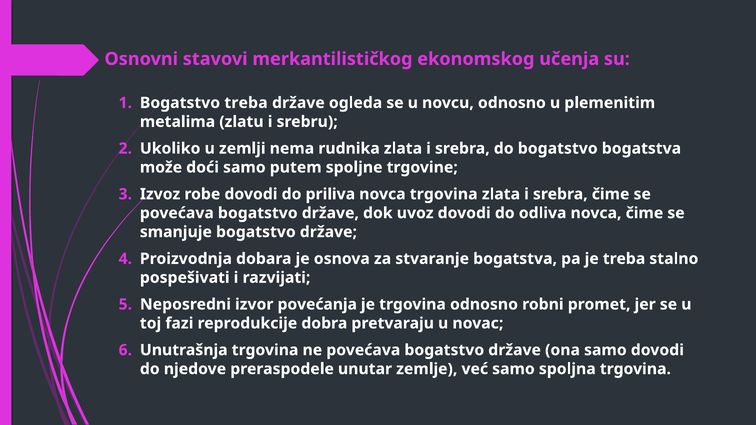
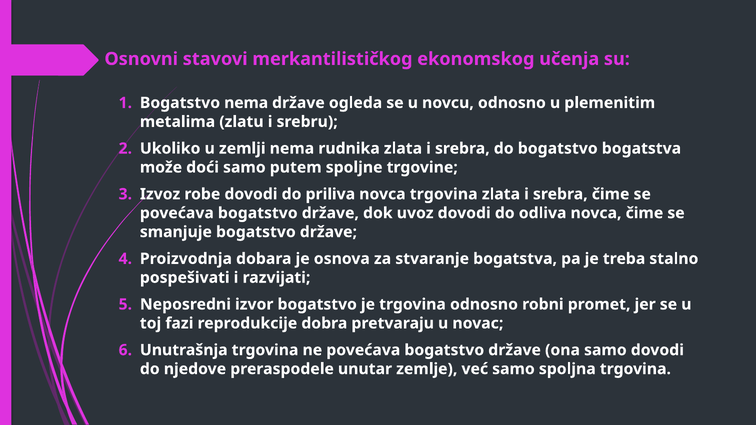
Bogatstvo treba: treba -> nema
izvor povećanja: povećanja -> bogatstvo
